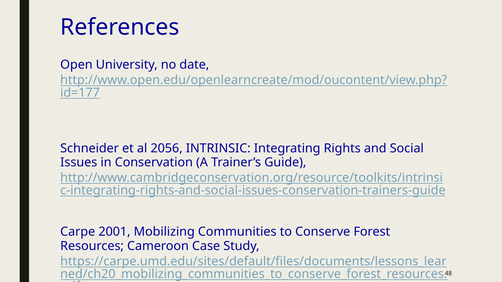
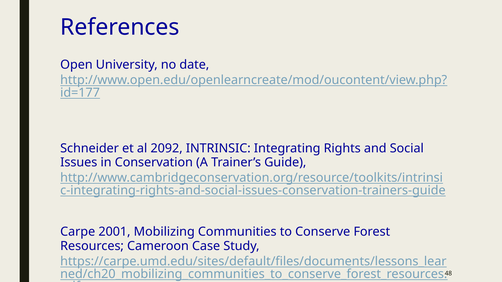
2056: 2056 -> 2092
